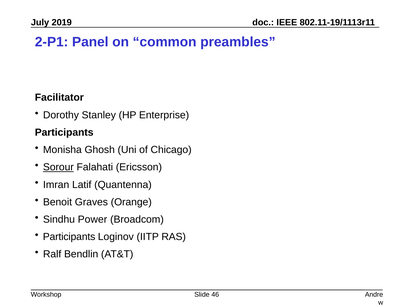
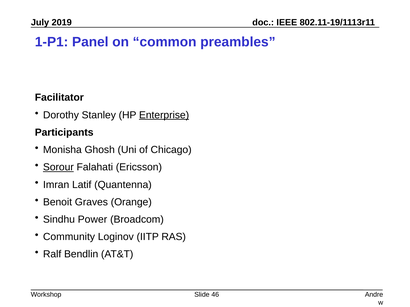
2-P1: 2-P1 -> 1-P1
Enterprise underline: none -> present
Participants at (69, 237): Participants -> Community
